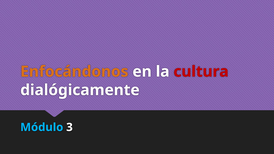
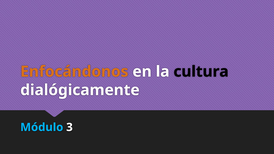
cultura colour: red -> black
